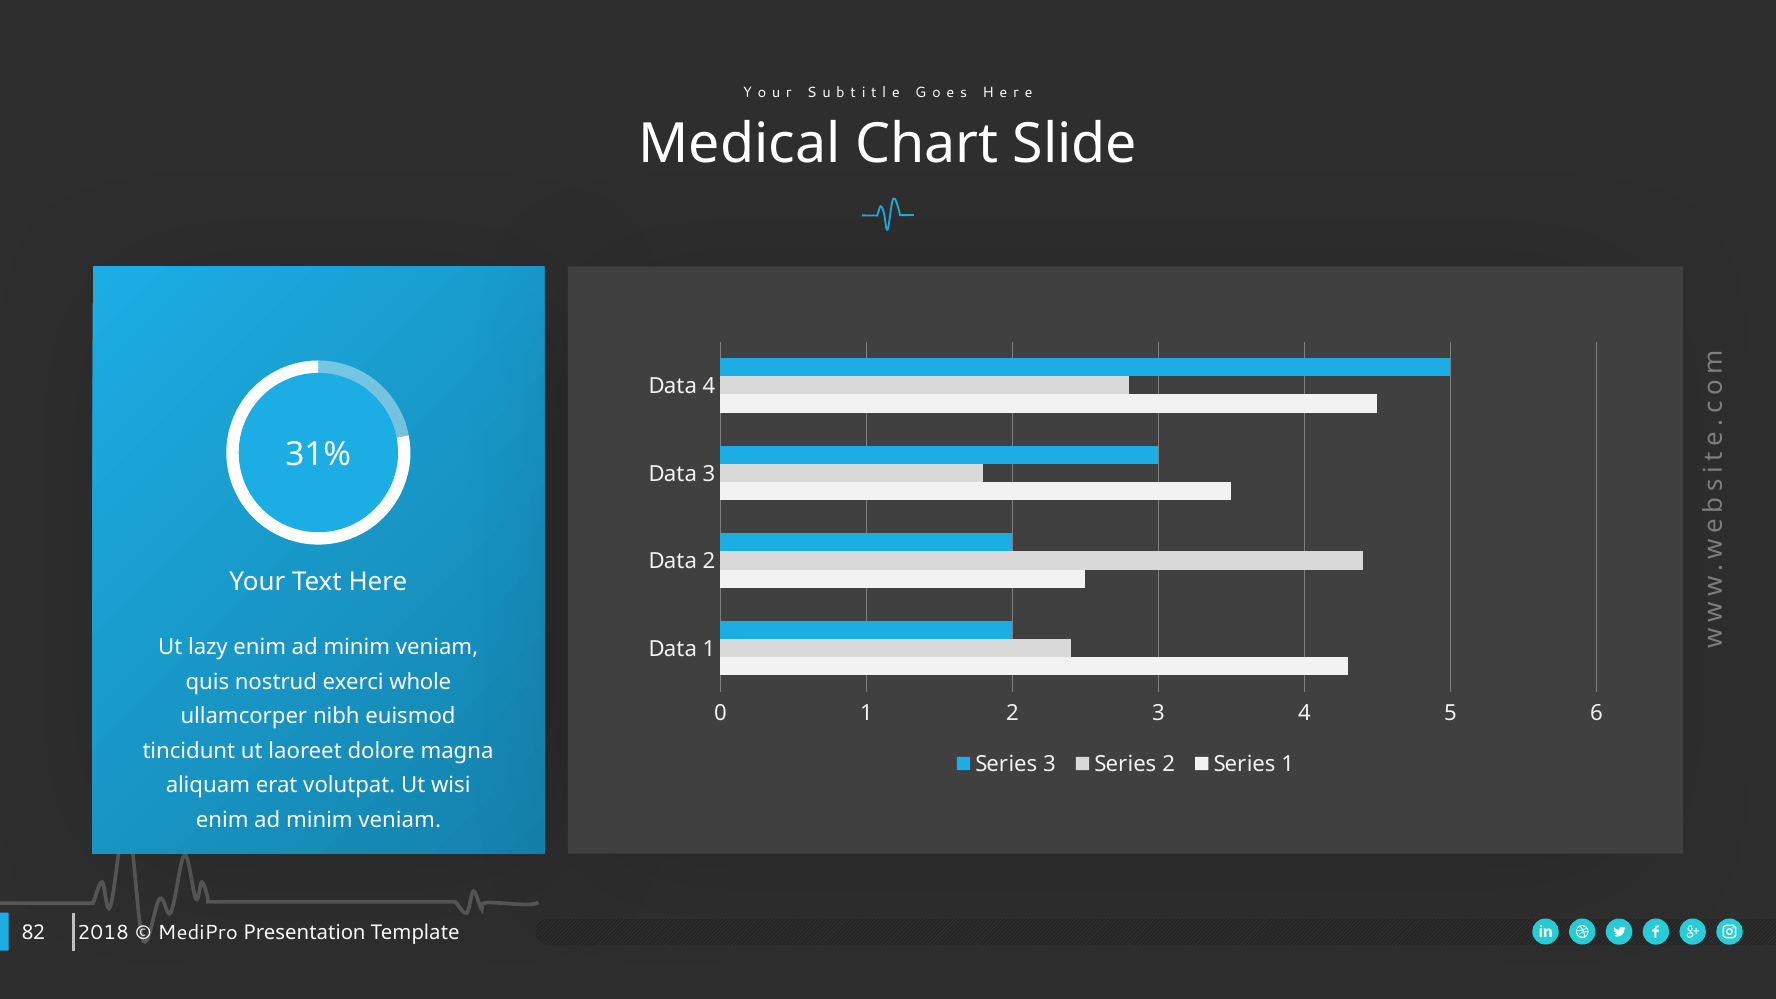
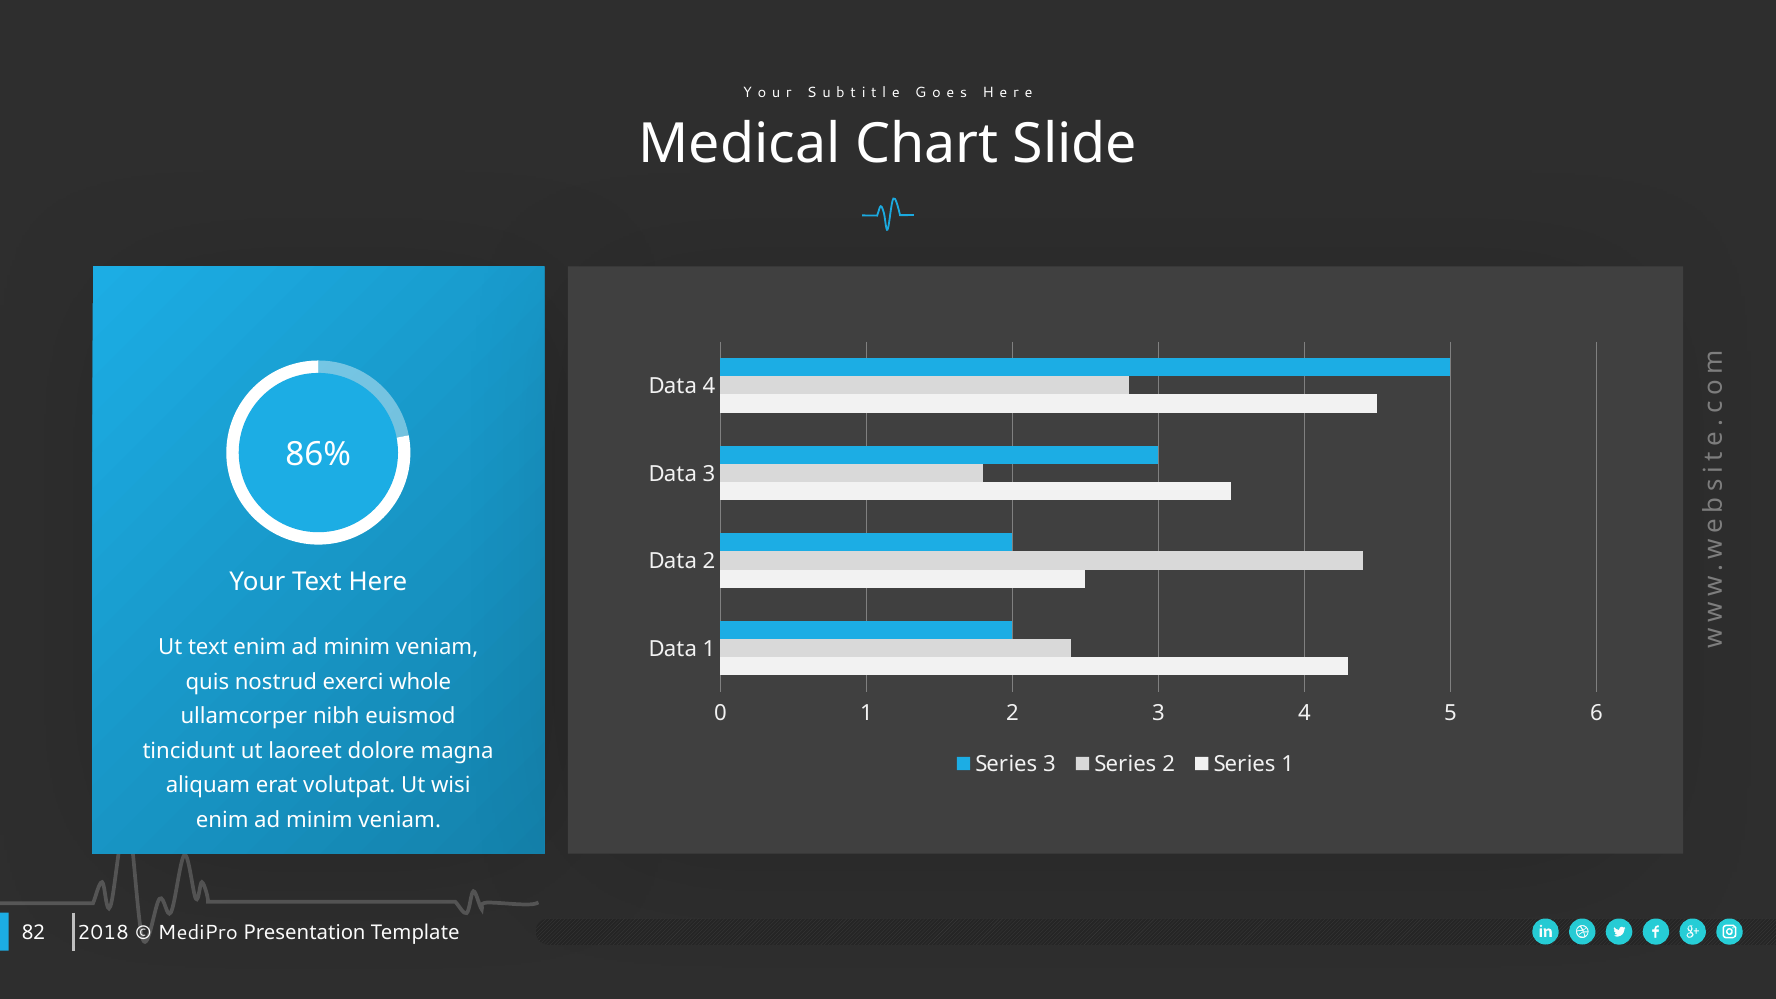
31%: 31% -> 86%
Ut lazy: lazy -> text
